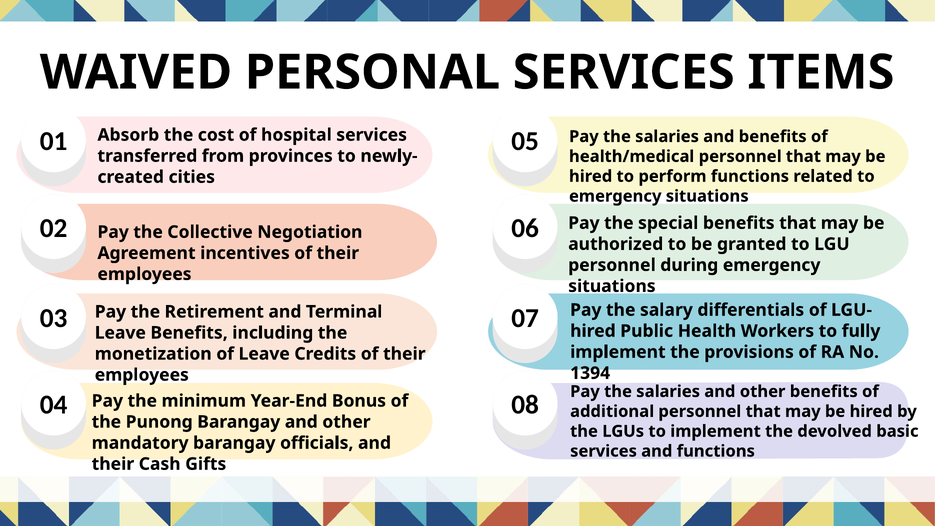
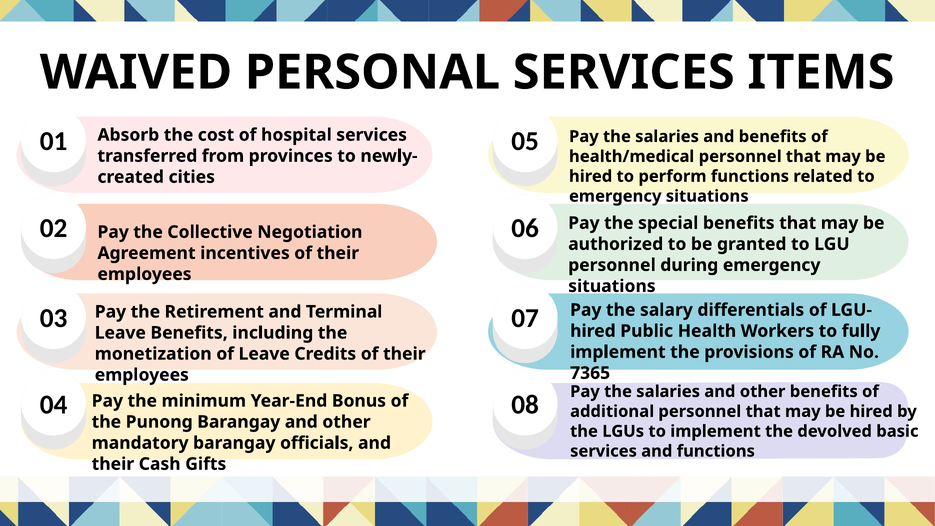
1394: 1394 -> 7365
